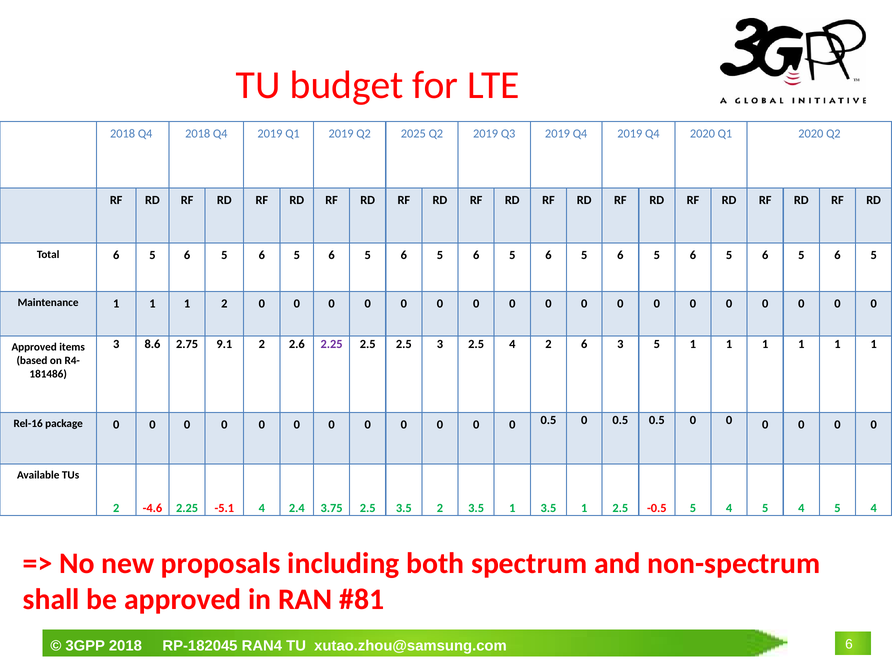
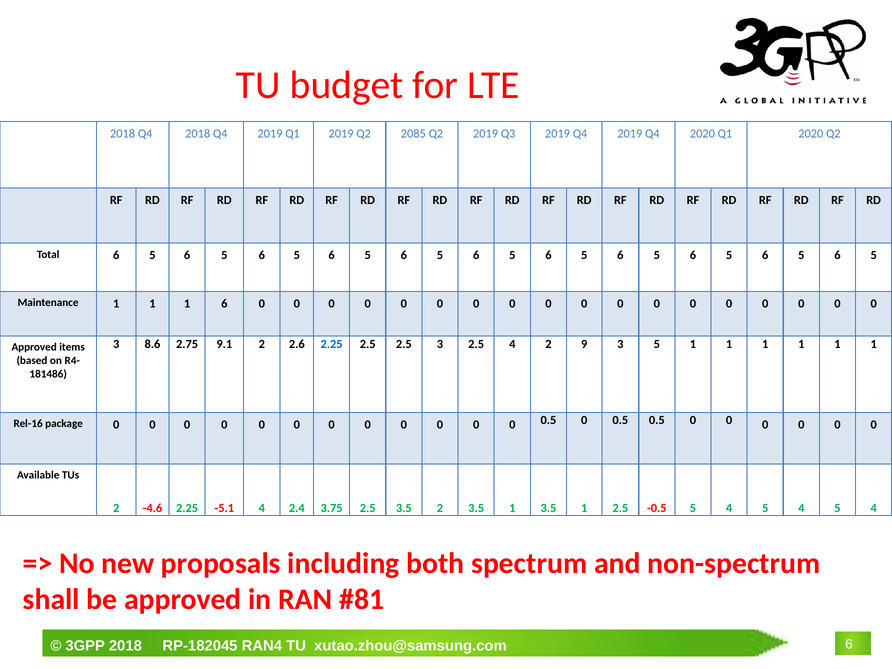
2025: 2025 -> 2085
1 2: 2 -> 6
2.25 at (332, 344) colour: purple -> blue
2 6: 6 -> 9
